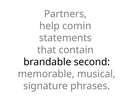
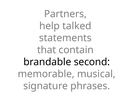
comin: comin -> talked
